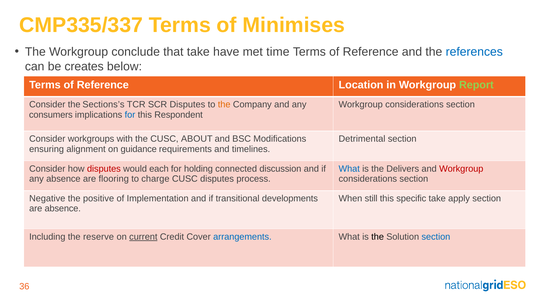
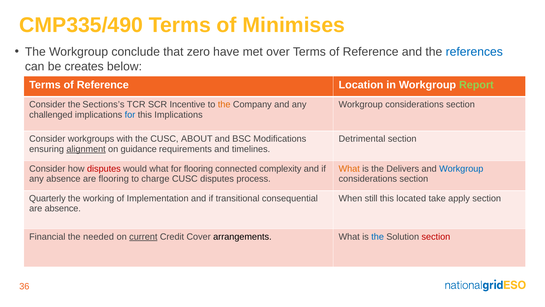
CMP335/337: CMP335/337 -> CMP335/490
that take: take -> zero
time: time -> over
SCR Disputes: Disputes -> Incentive
consumers: consumers -> challenged
this Respondent: Respondent -> Implications
alignment underline: none -> present
would each: each -> what
for holding: holding -> flooring
discussion: discussion -> complexity
What at (349, 168) colour: blue -> orange
Workgroup at (461, 168) colour: red -> blue
Negative: Negative -> Quarterly
positive: positive -> working
developments: developments -> consequential
specific: specific -> located
Including: Including -> Financial
reserve: reserve -> needed
arrangements colour: blue -> black
the at (378, 236) colour: black -> blue
section at (436, 236) colour: blue -> red
